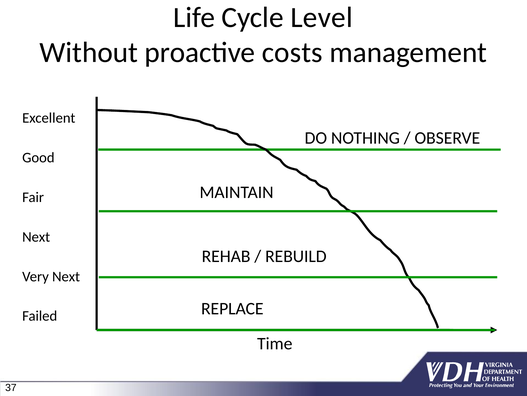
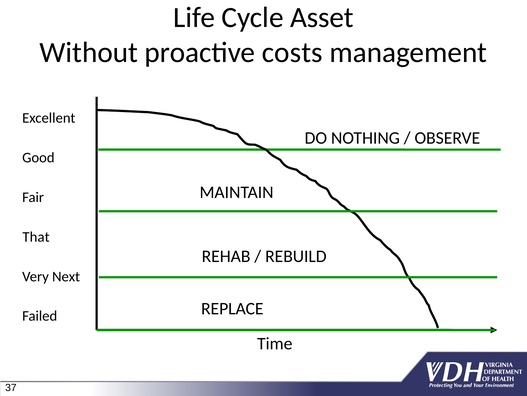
Level: Level -> Asset
Next at (36, 236): Next -> That
